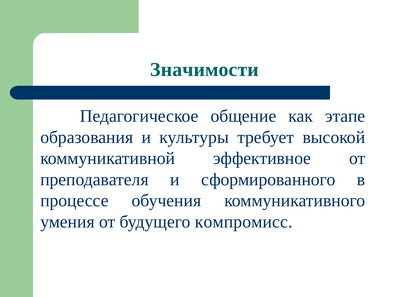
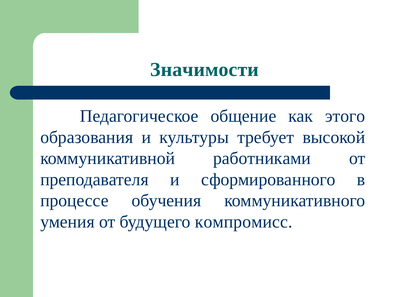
этапе: этапе -> этого
эффективное: эффективное -> работниками
